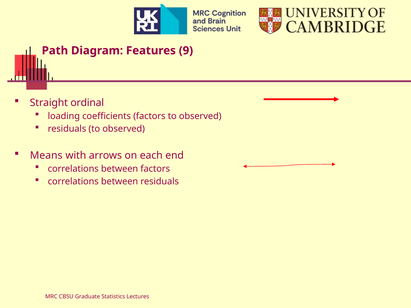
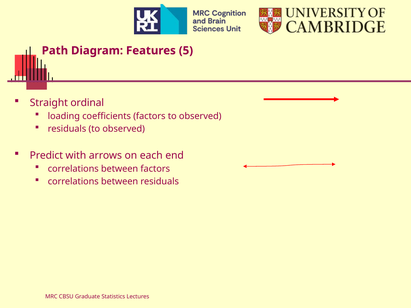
9: 9 -> 5
Means: Means -> Predict
